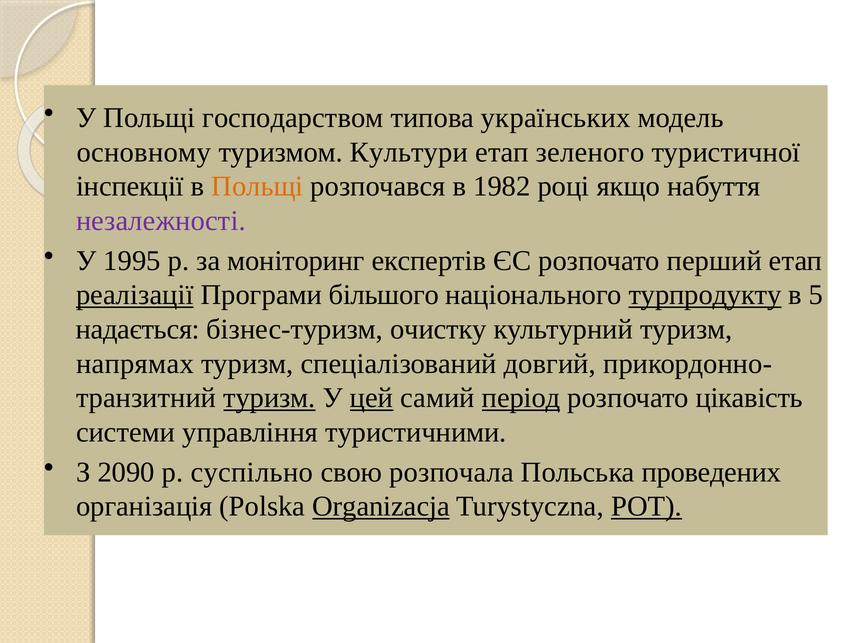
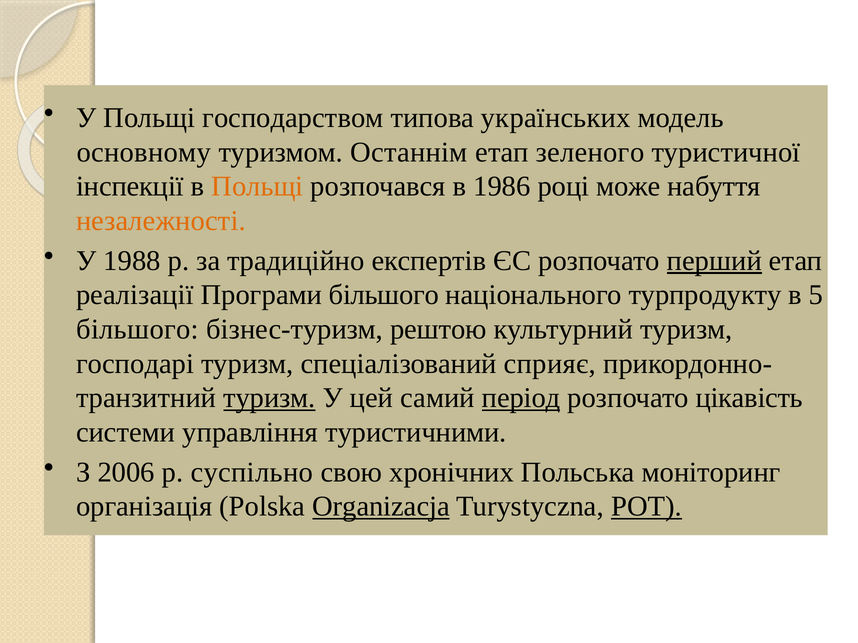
Культури: Культури -> Останнім
1982: 1982 -> 1986
якщо: якщо -> може
незалежності colour: purple -> orange
1995: 1995 -> 1988
моніторинг: моніторинг -> традиційно
перший underline: none -> present
реалізації underline: present -> none
турпродукту underline: present -> none
надається at (138, 330): надається -> більшого
очистку: очистку -> рештою
напрямах: напрямах -> господарі
довгий: довгий -> сприяє
цей underline: present -> none
2090: 2090 -> 2006
розпочала: розпочала -> хронічних
проведених: проведених -> моніторинг
